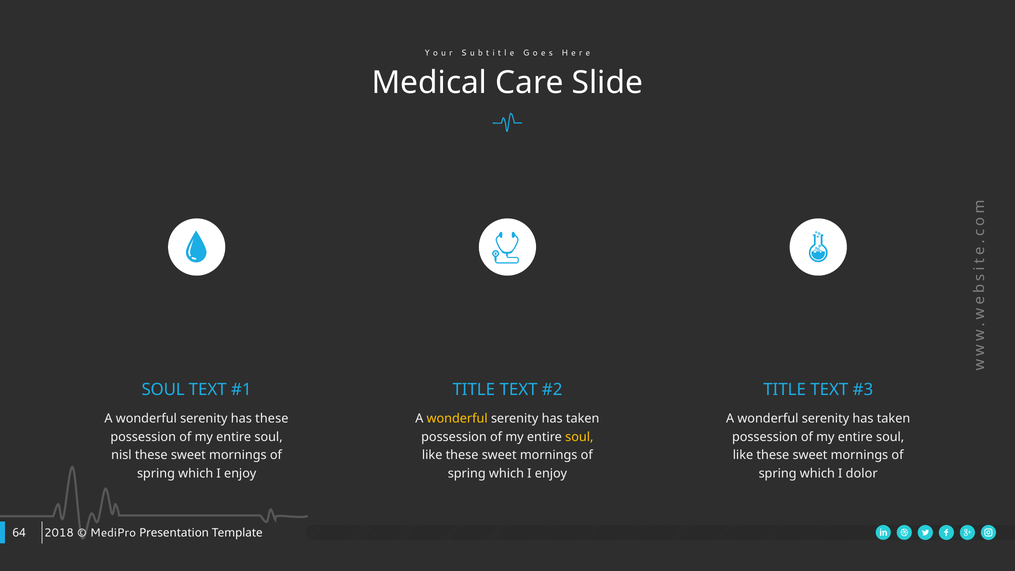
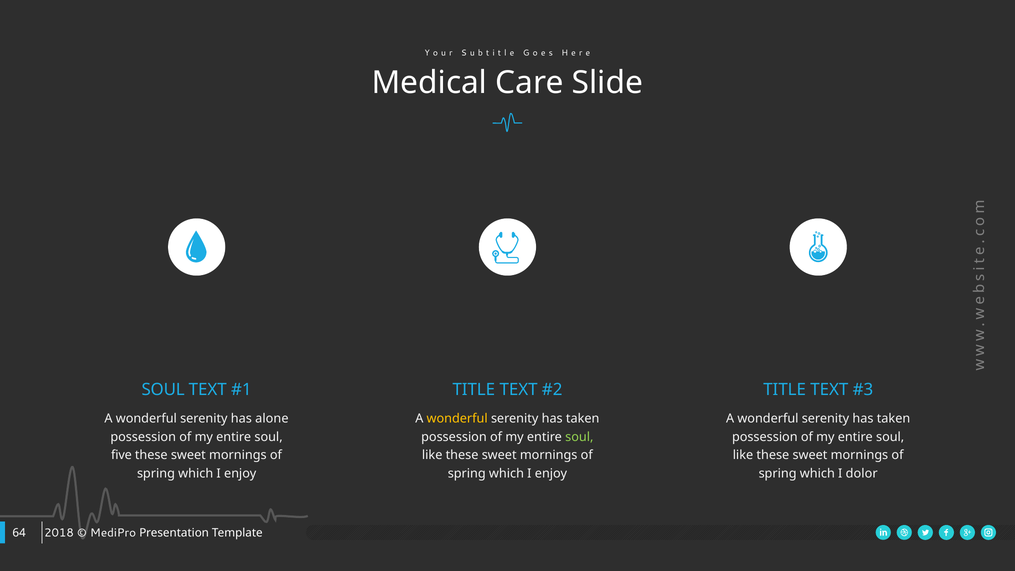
has these: these -> alone
soul at (579, 437) colour: yellow -> light green
nisl: nisl -> five
